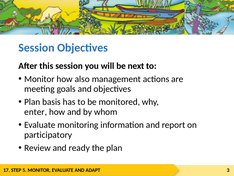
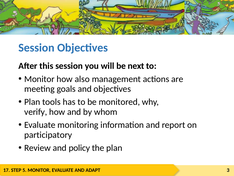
basis: basis -> tools
enter: enter -> verify
ready: ready -> policy
